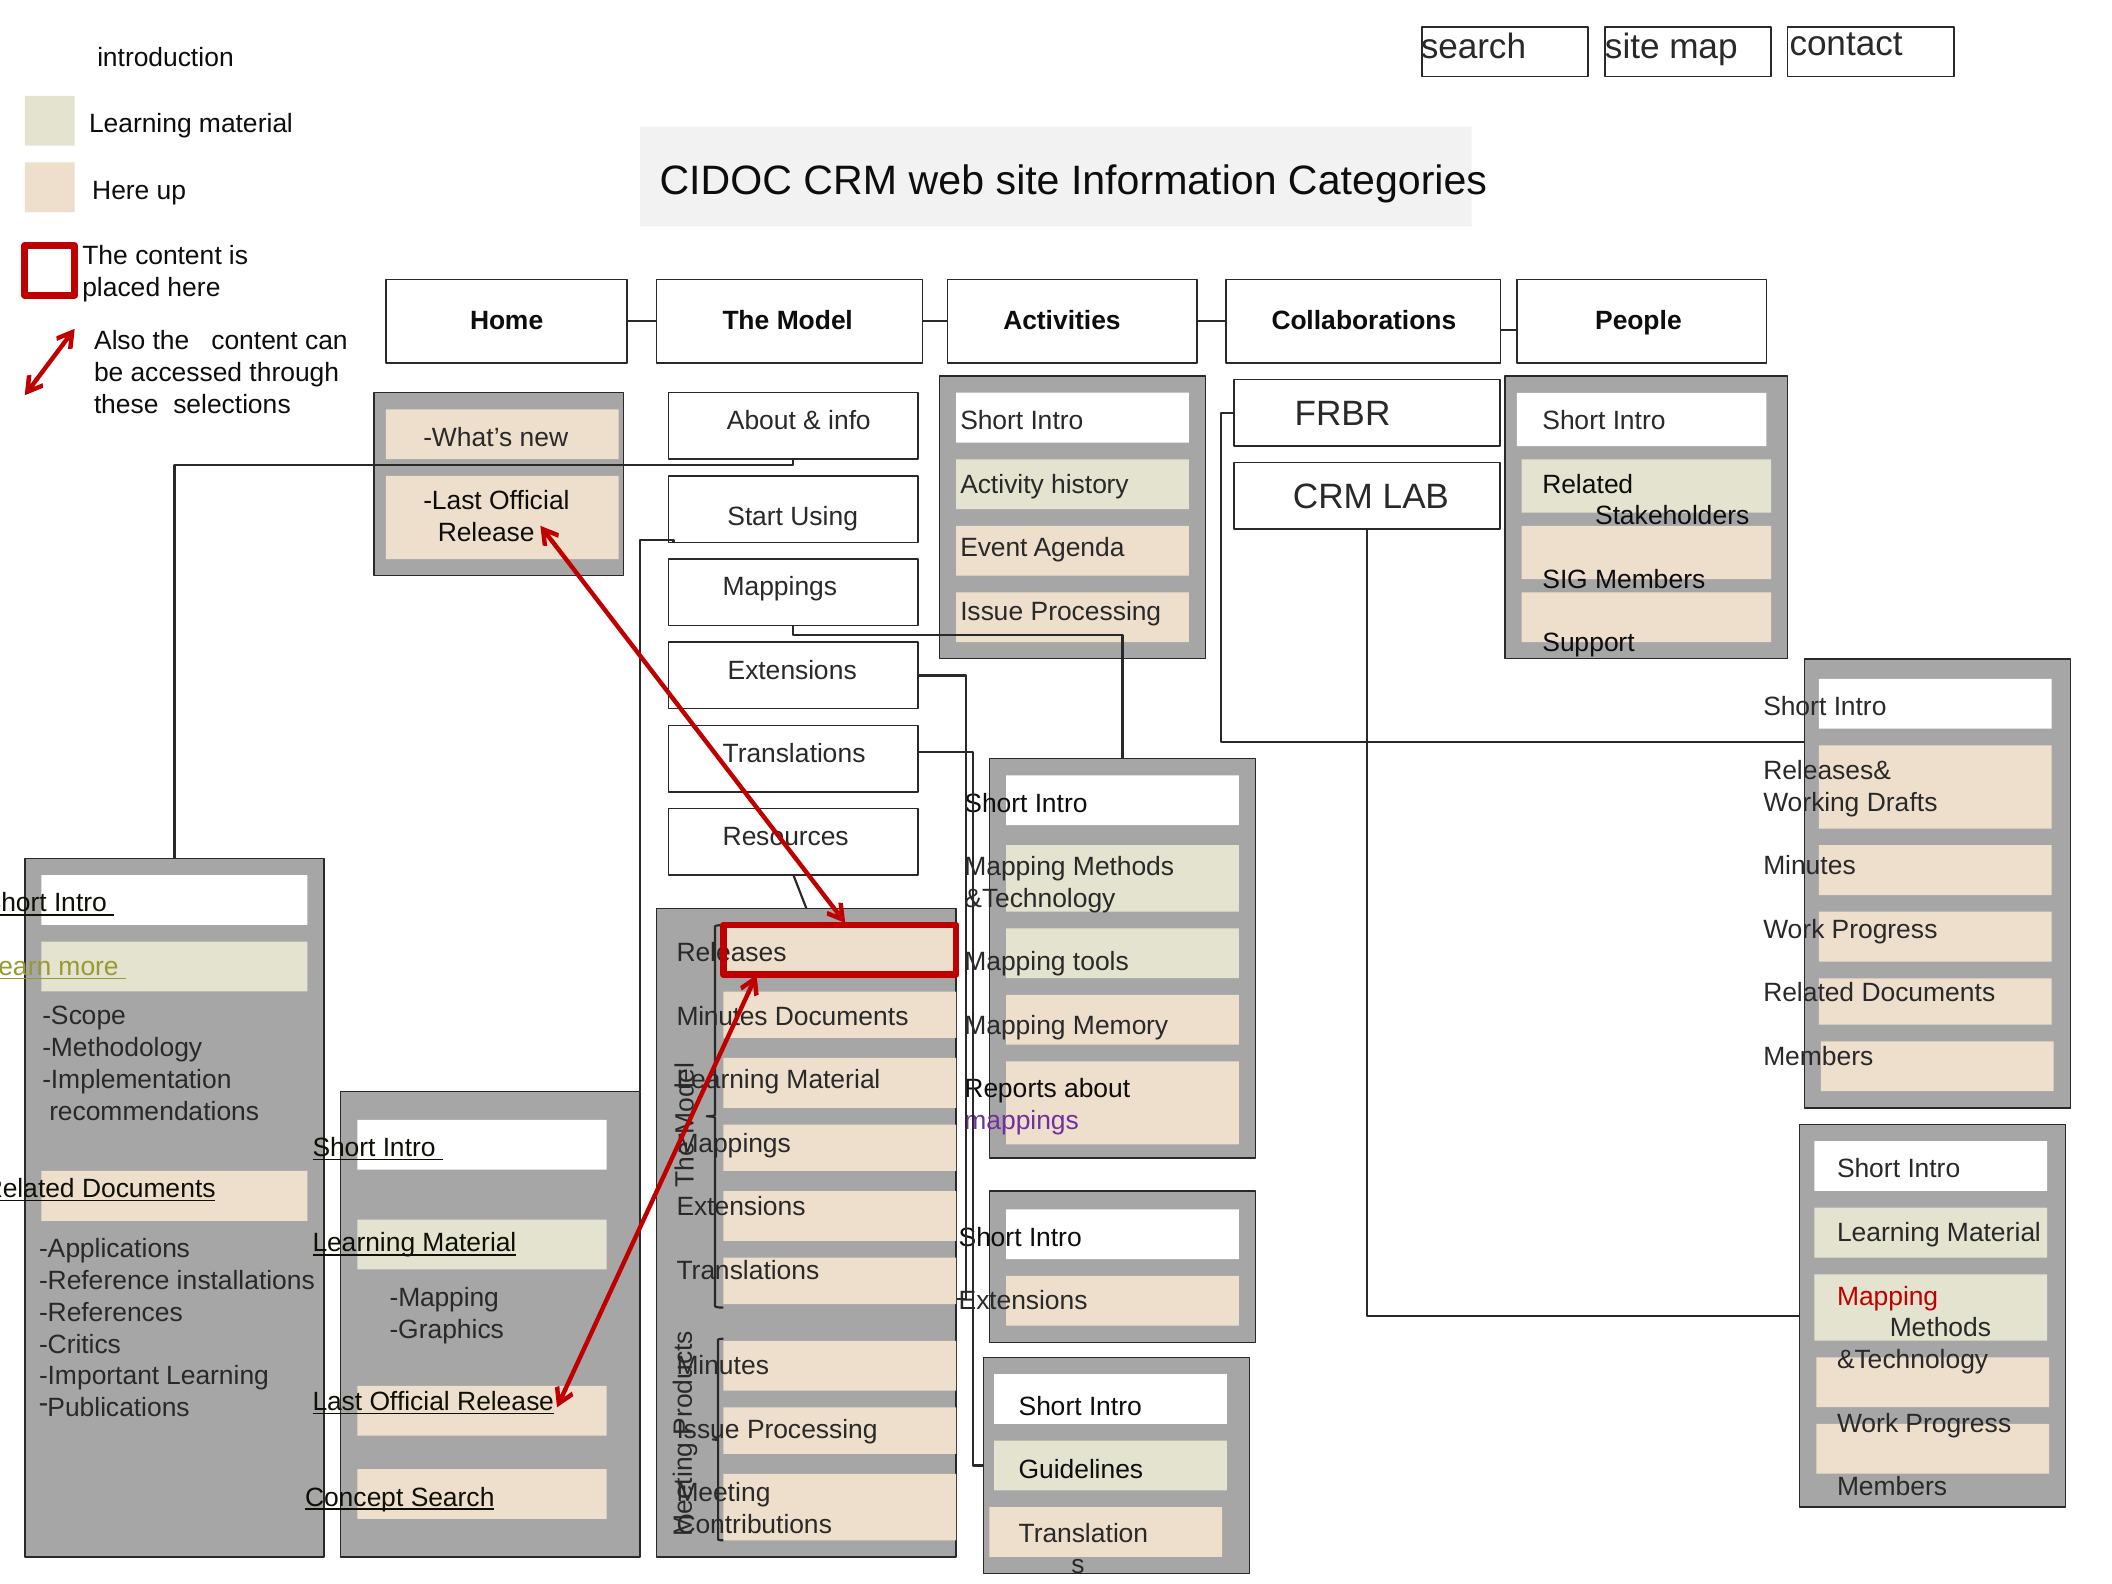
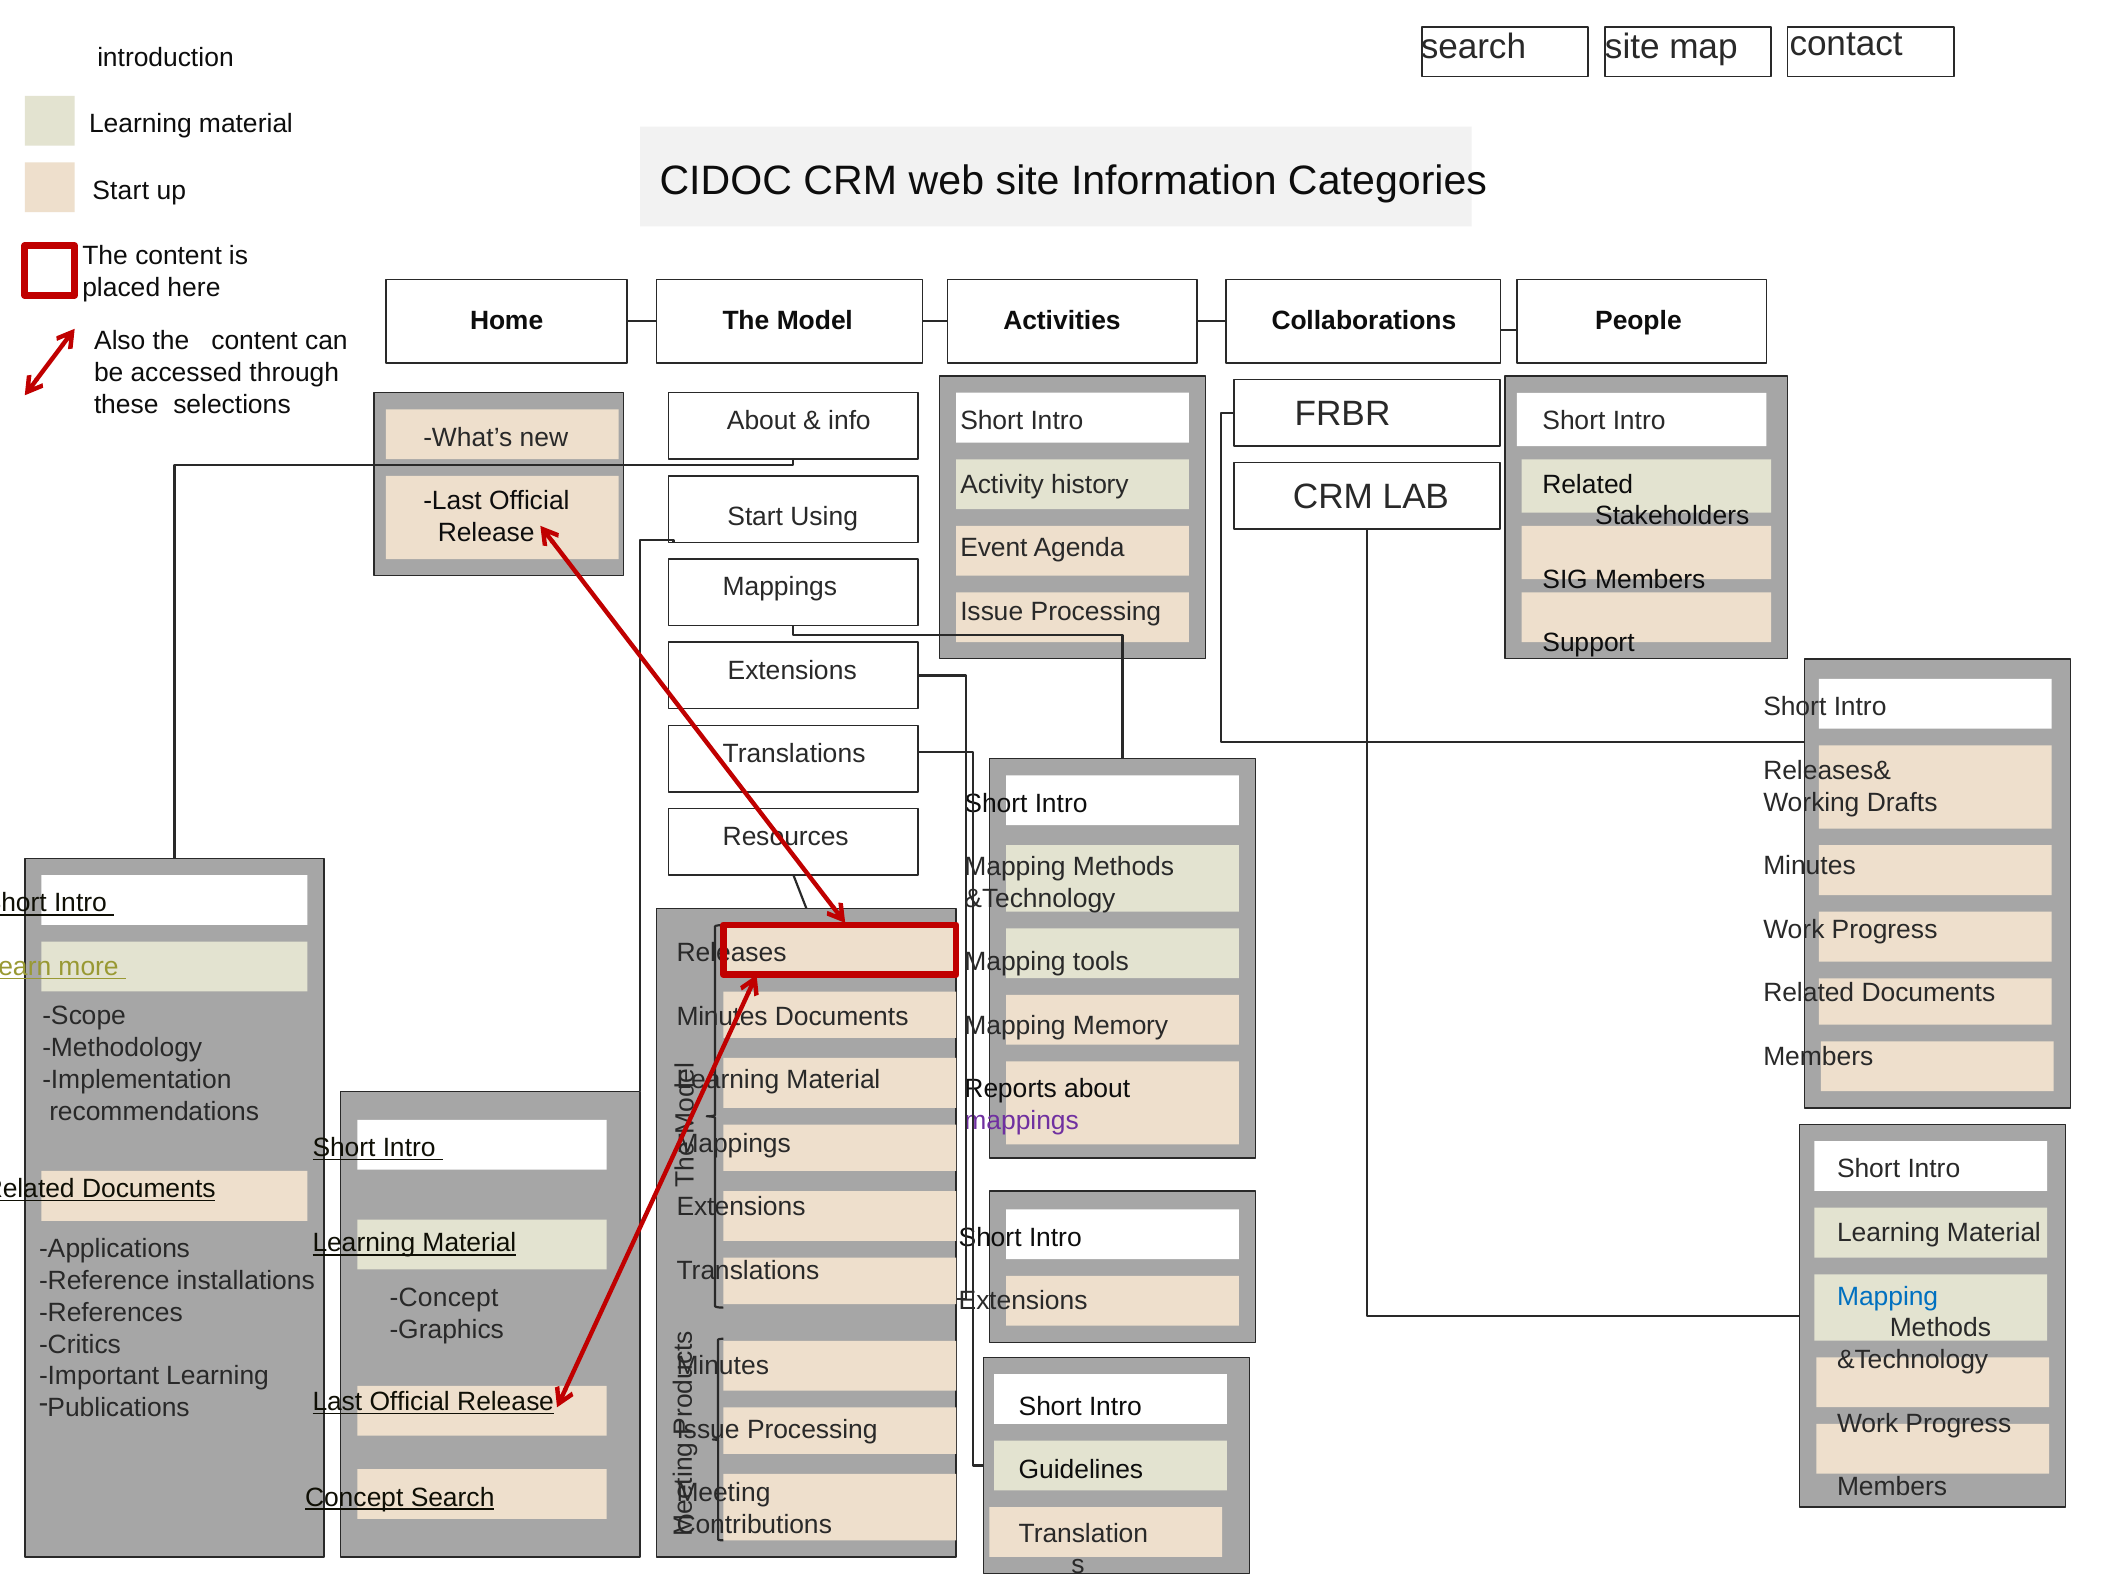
Here at (121, 191): Here -> Start
Mapping at (1888, 1296) colour: red -> blue
Mapping at (444, 1298): Mapping -> Concept
